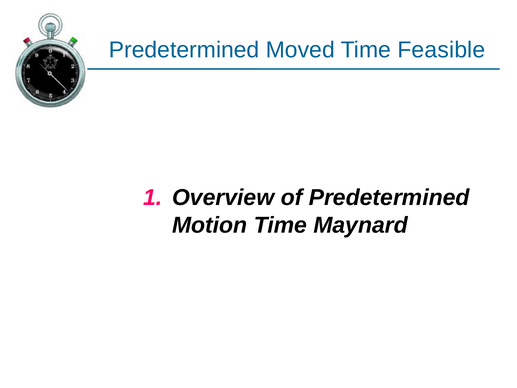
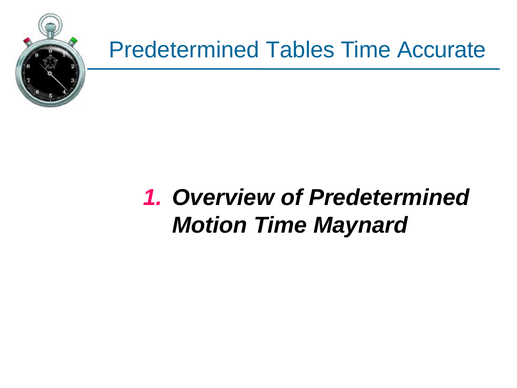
Moved: Moved -> Tables
Feasible: Feasible -> Accurate
